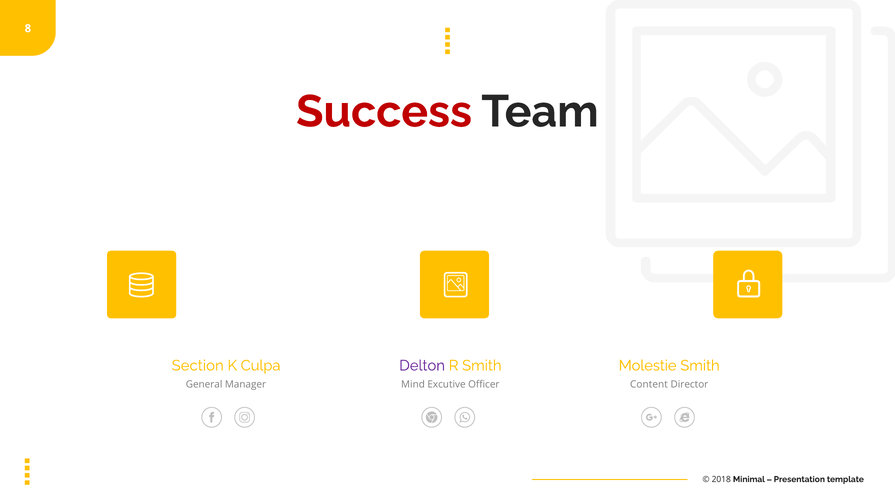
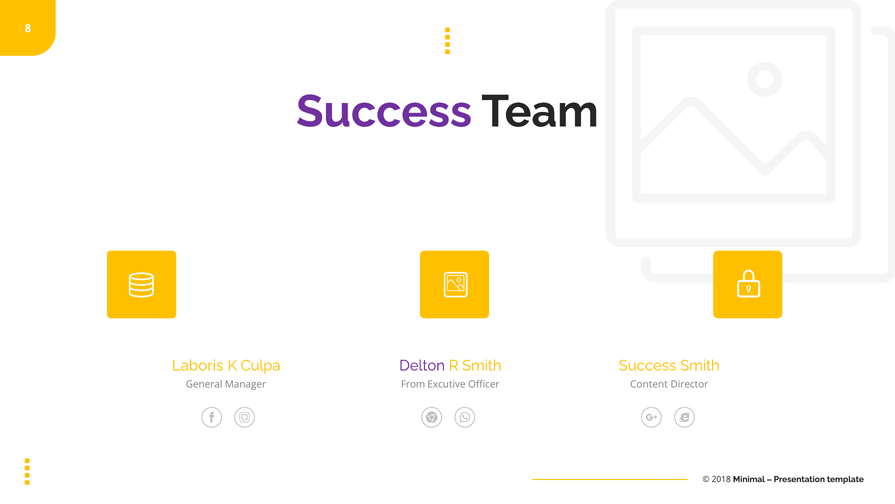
Success at (384, 112) colour: red -> purple
Section: Section -> Laboris
Molestie at (648, 365): Molestie -> Success
Mind: Mind -> From
